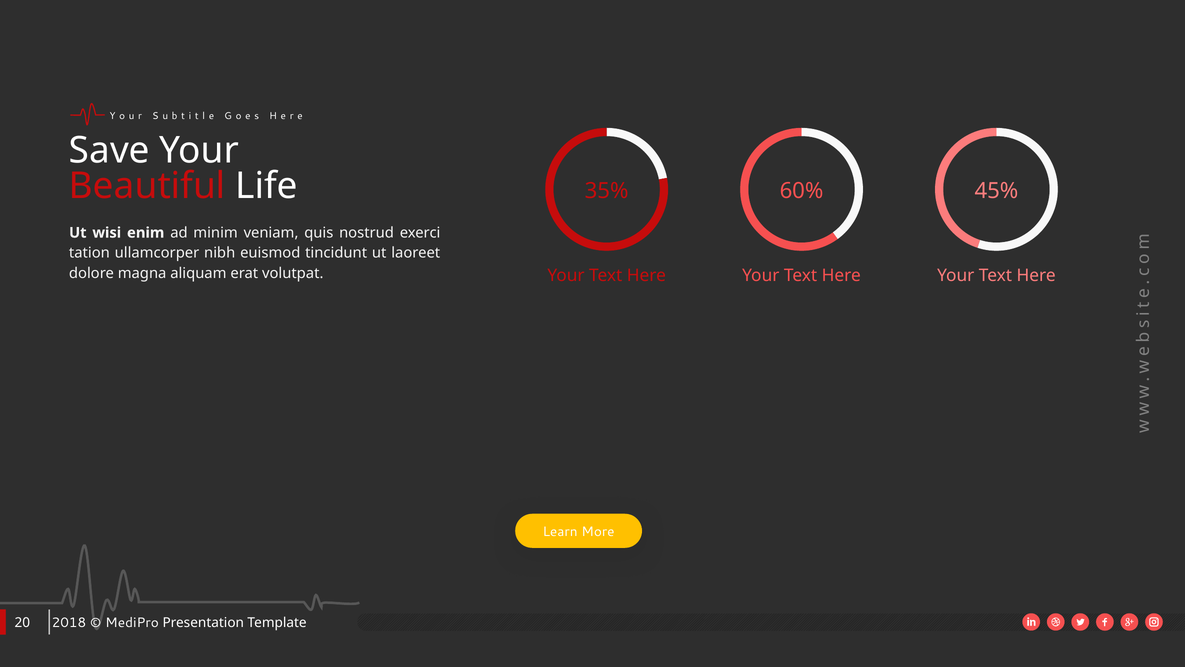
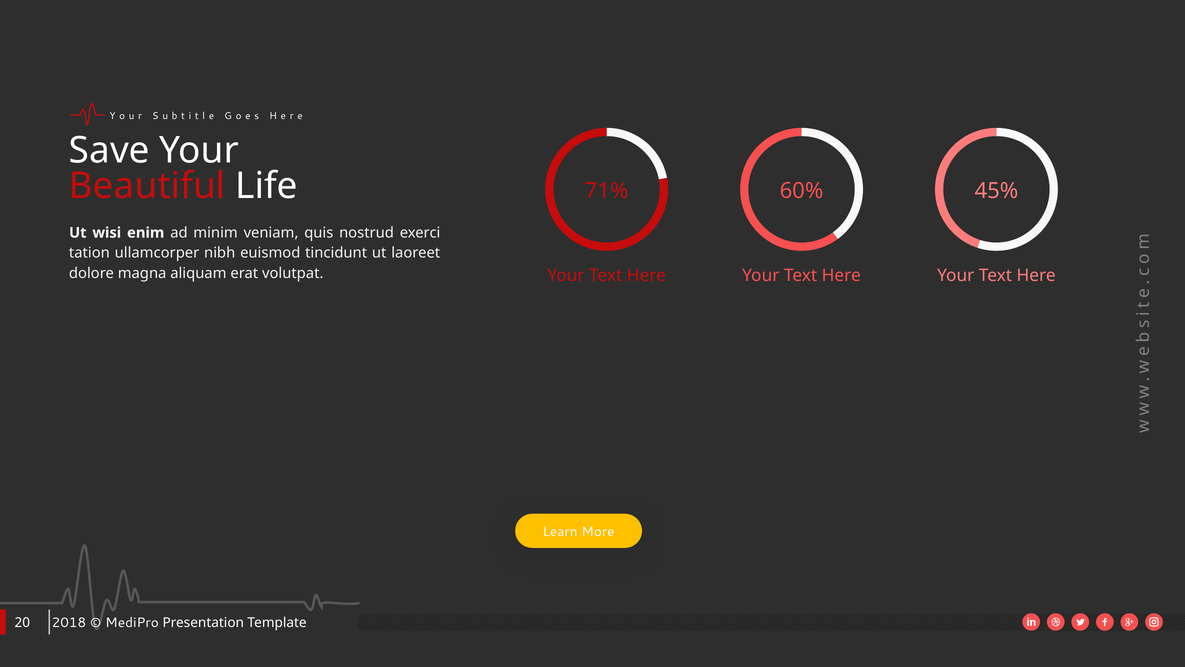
35%: 35% -> 71%
